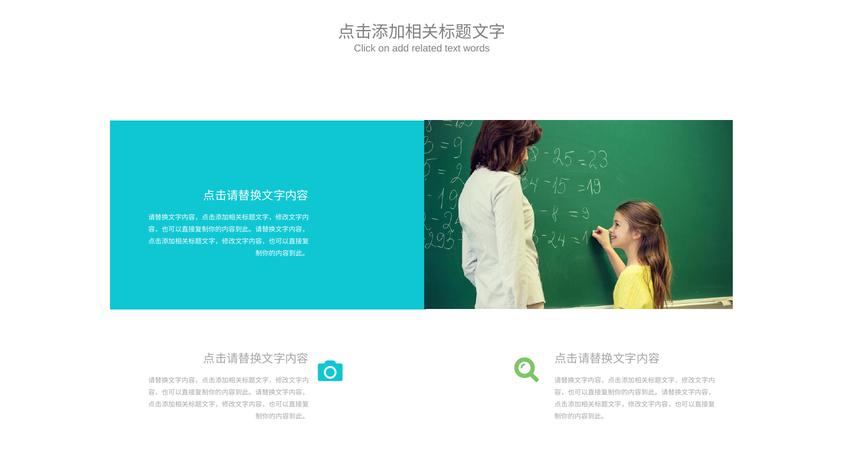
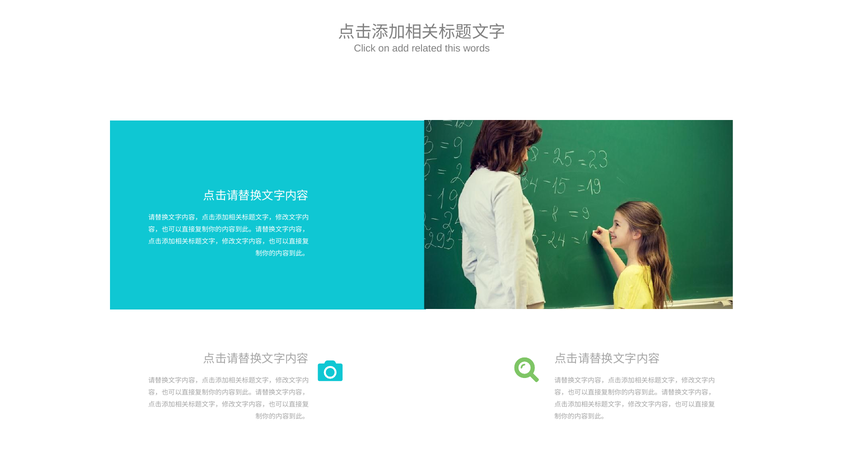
text: text -> this
